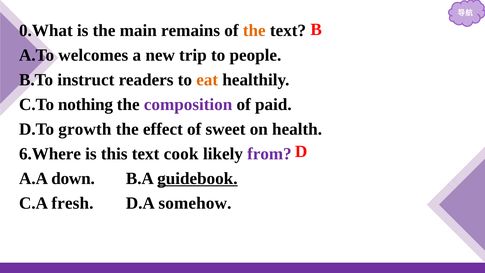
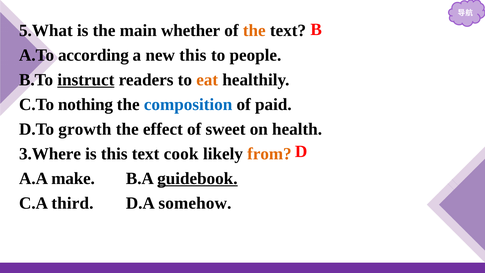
0.What: 0.What -> 5.What
remains: remains -> whether
welcomes: welcomes -> according
new trip: trip -> this
instruct underline: none -> present
composition colour: purple -> blue
6.Where: 6.Where -> 3.Where
from colour: purple -> orange
down: down -> make
fresh: fresh -> third
